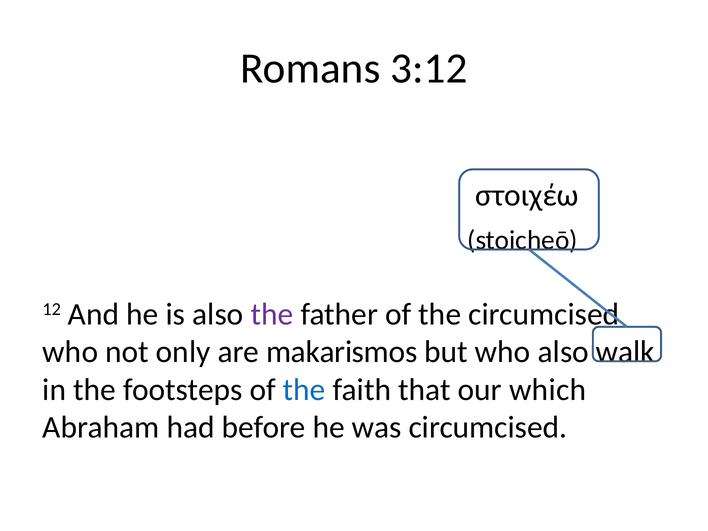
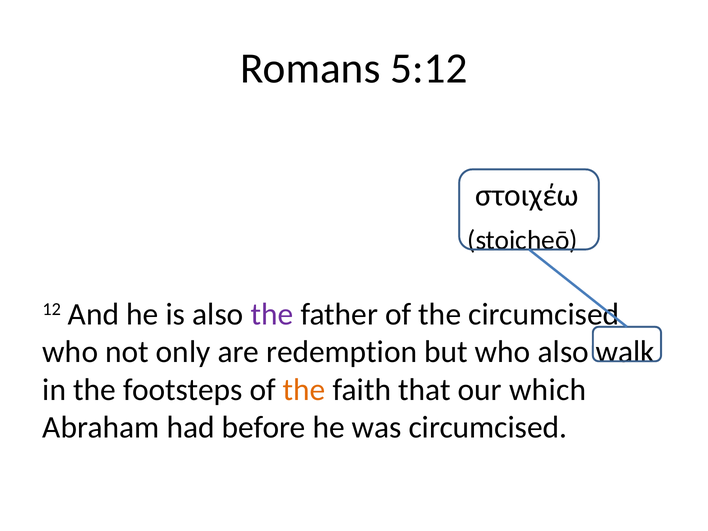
3:12: 3:12 -> 5:12
makarismos: makarismos -> redemption
the at (304, 390) colour: blue -> orange
